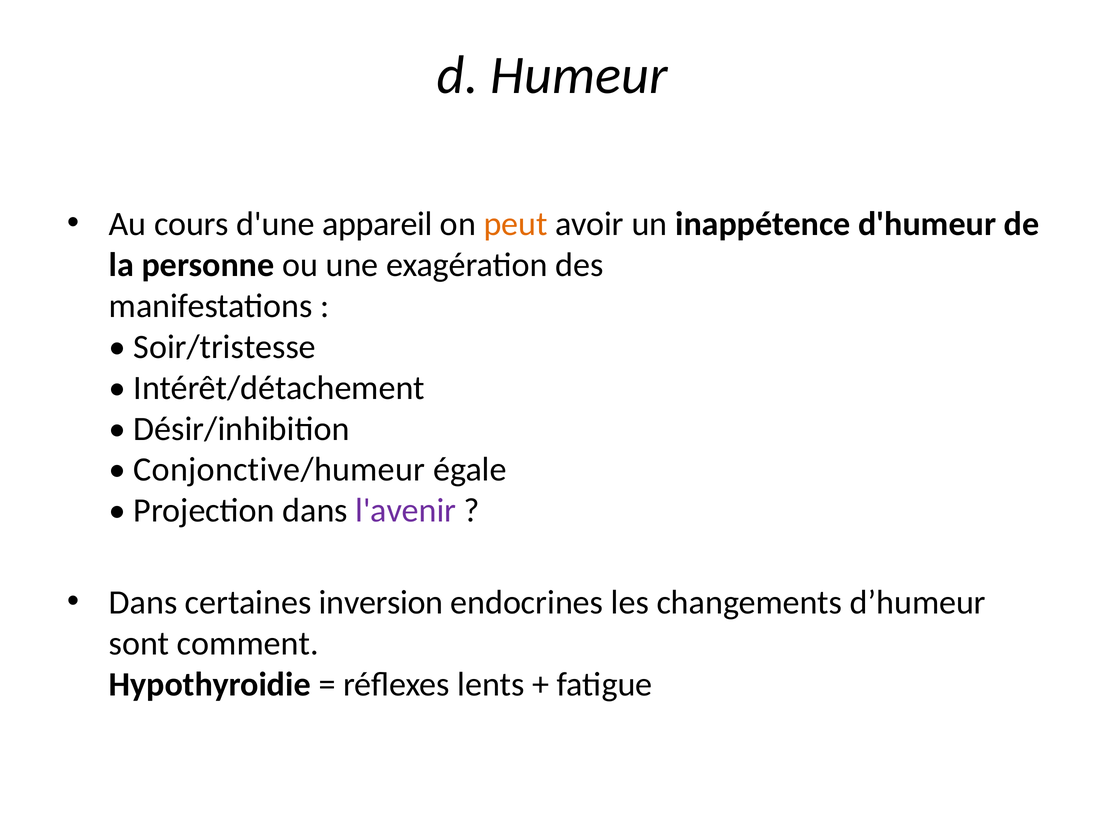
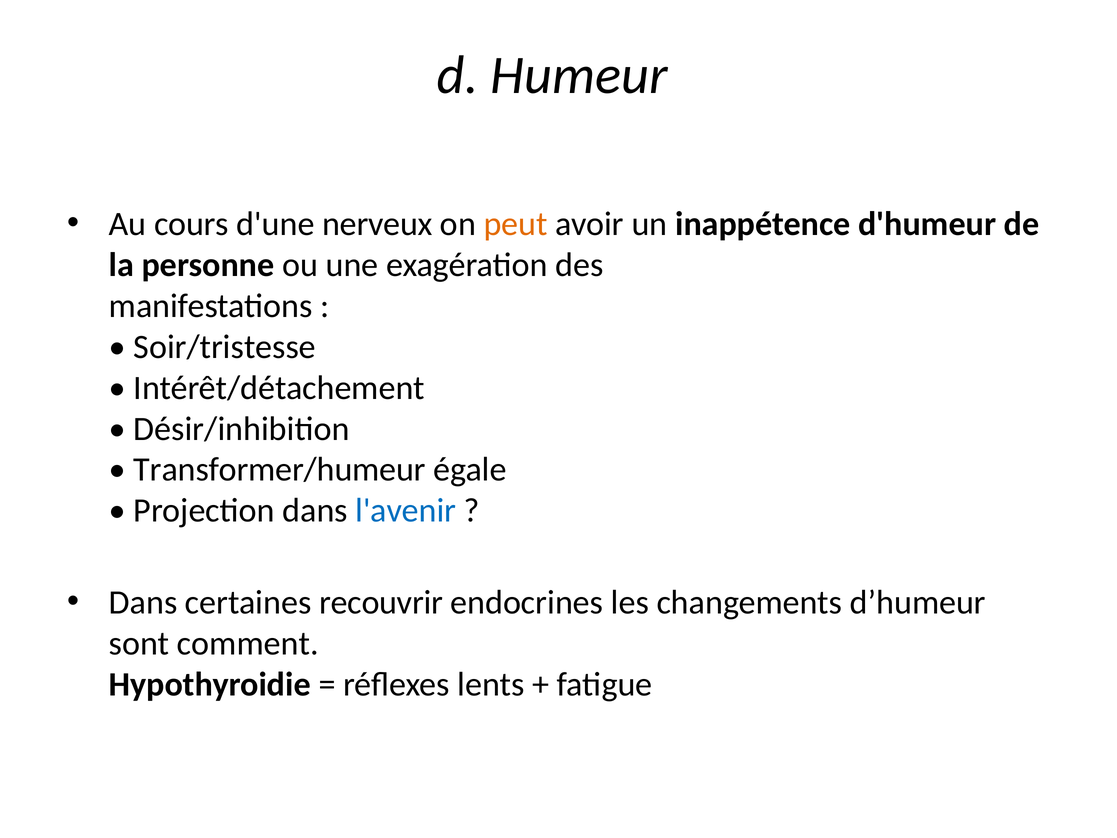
appareil: appareil -> nerveux
Conjonctive/humeur: Conjonctive/humeur -> Transformer/humeur
l'avenir colour: purple -> blue
inversion: inversion -> recouvrir
